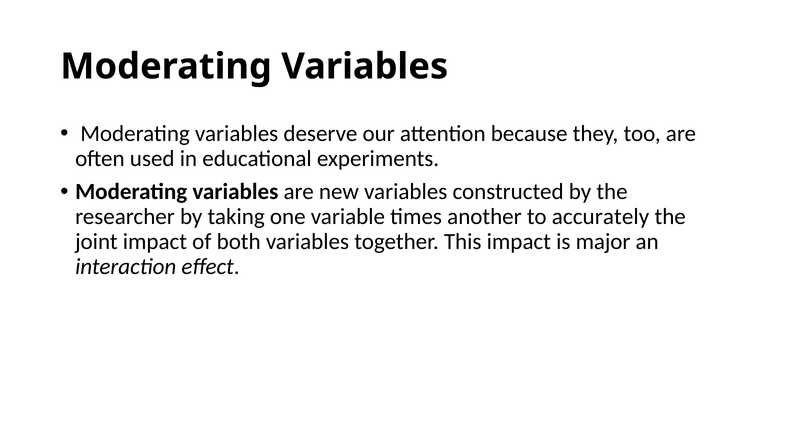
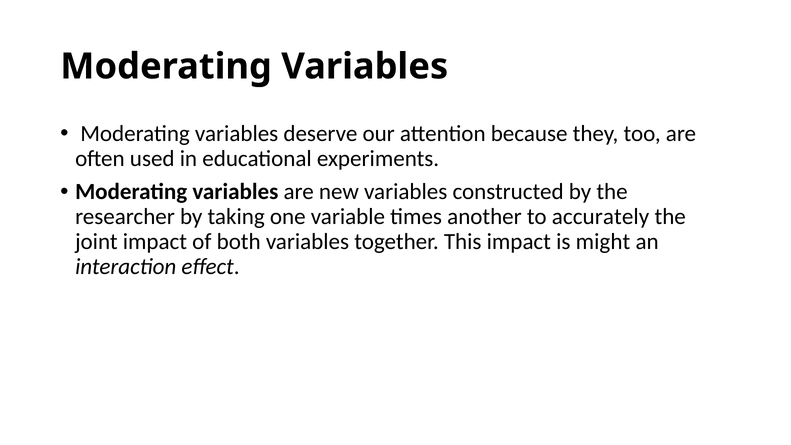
major: major -> might
